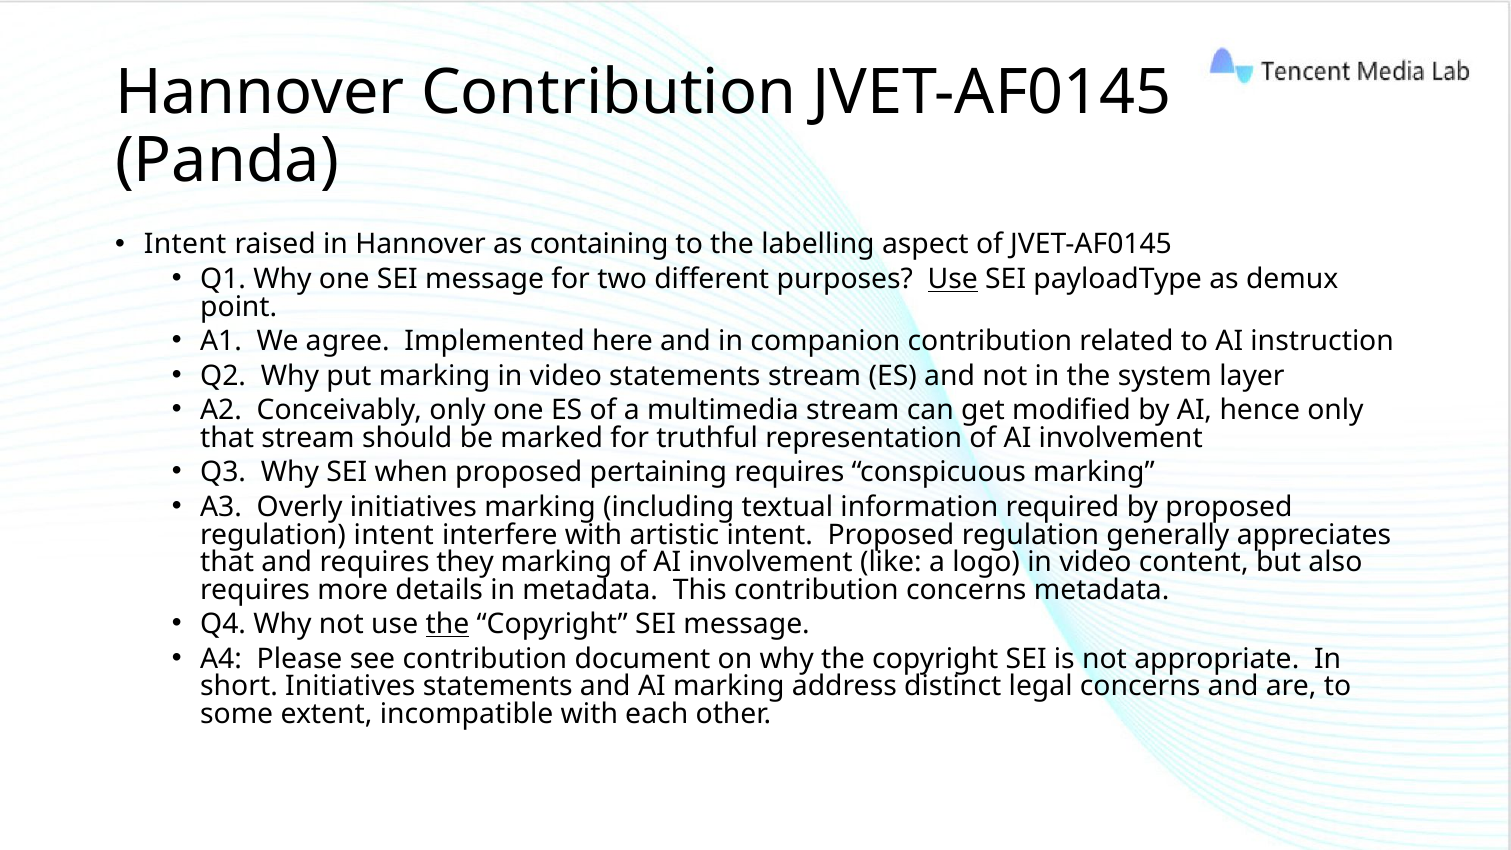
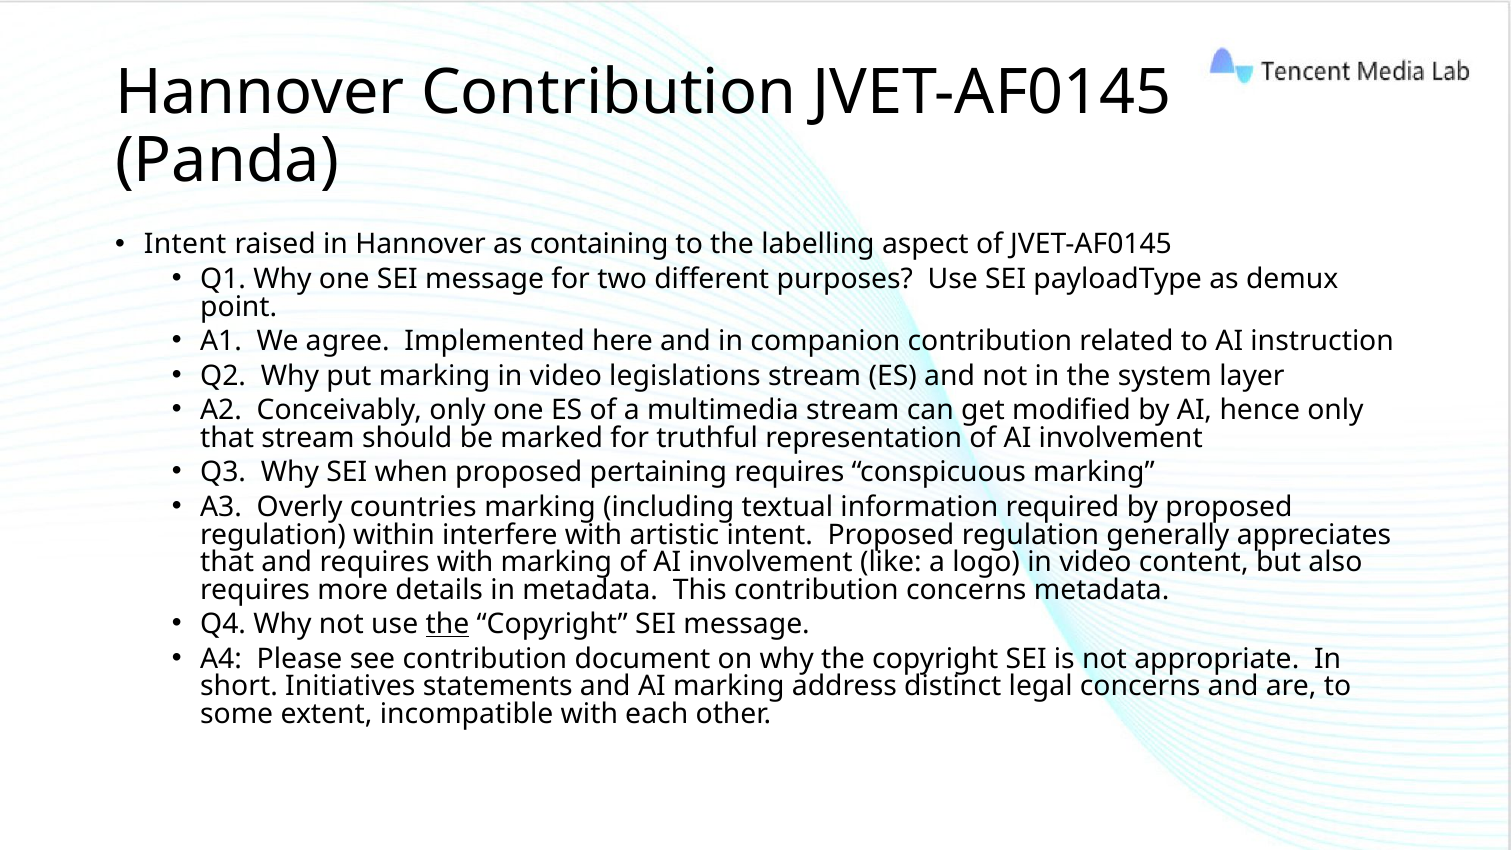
Use at (953, 279) underline: present -> none
video statements: statements -> legislations
Overly initiatives: initiatives -> countries
regulation intent: intent -> within
requires they: they -> with
